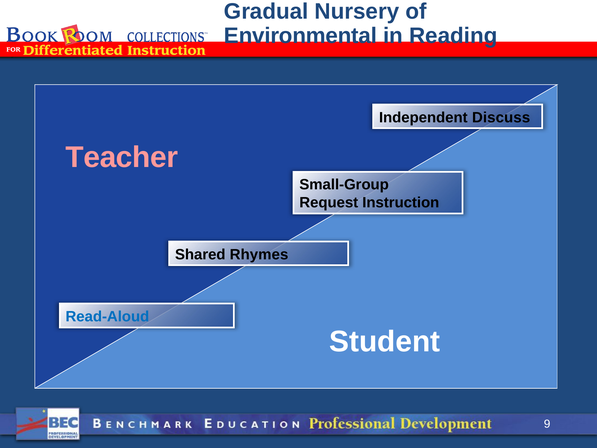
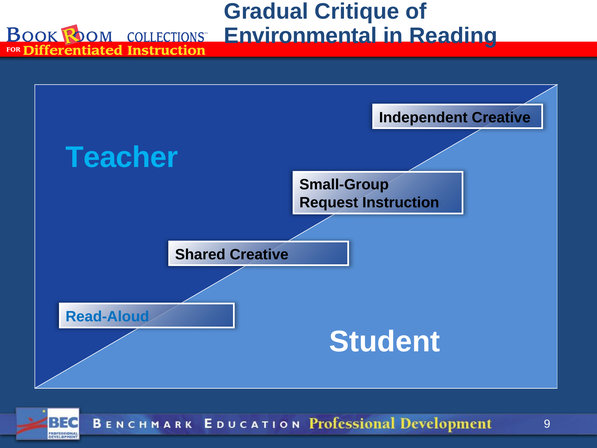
Nursery: Nursery -> Critique
Independent Discuss: Discuss -> Creative
Teacher colour: pink -> light blue
Shared Rhymes: Rhymes -> Creative
